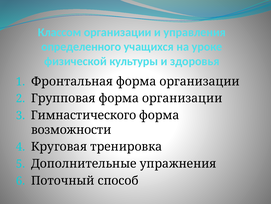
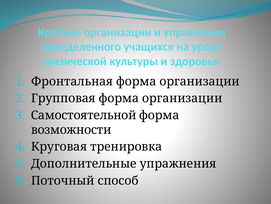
Классом: Классом -> Краткие
Гимнастического: Гимнастического -> Самостоятельной
